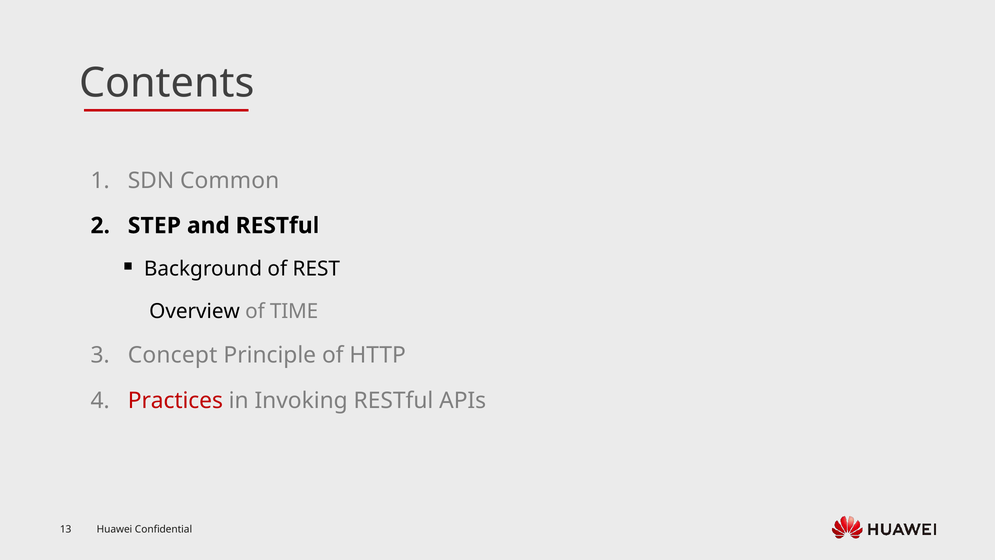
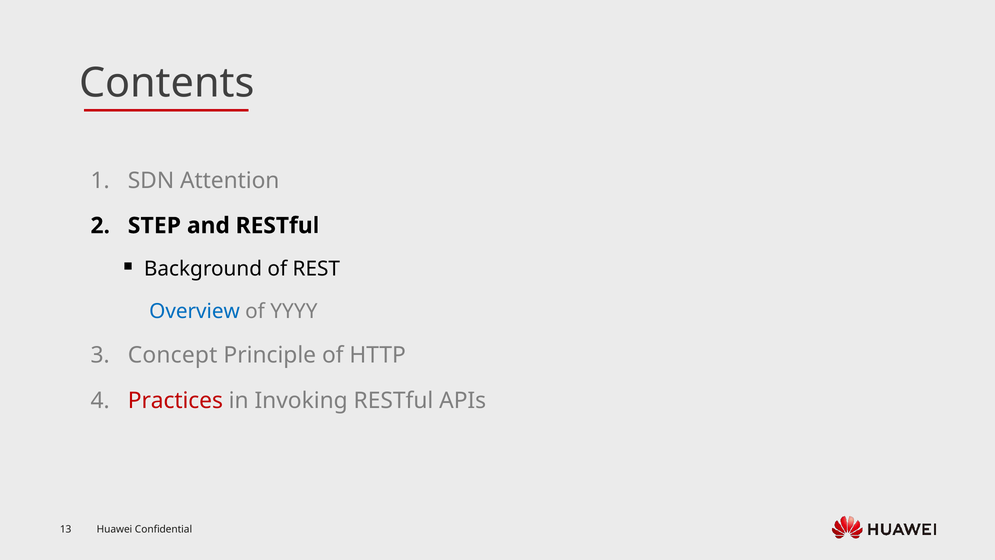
Common: Common -> Attention
Overview colour: black -> blue
TIME: TIME -> YYYY
